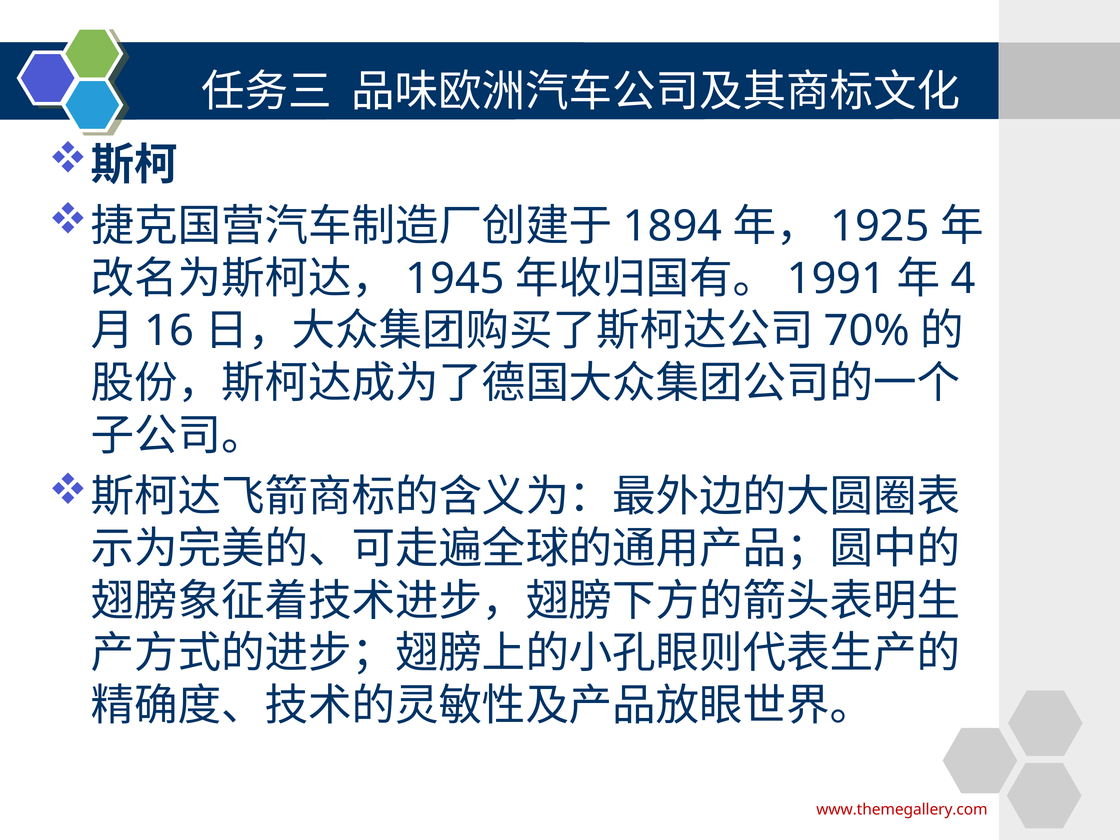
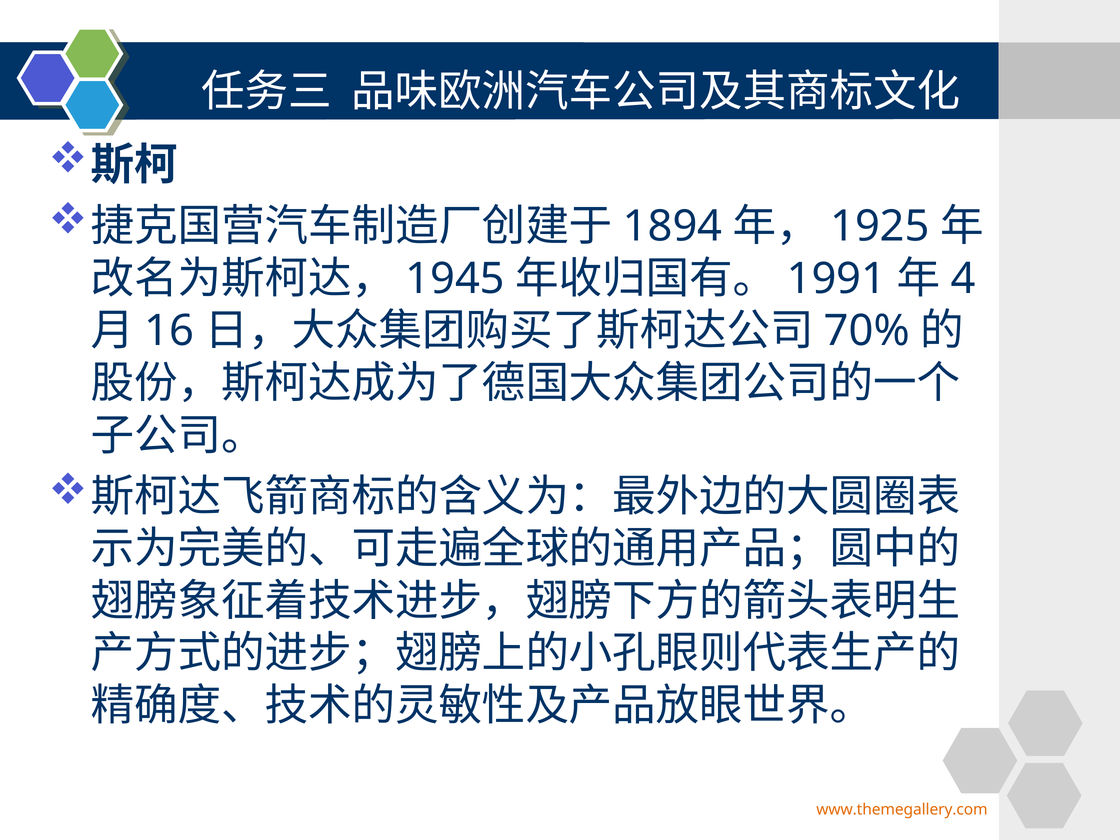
www.themegallery.com colour: red -> orange
